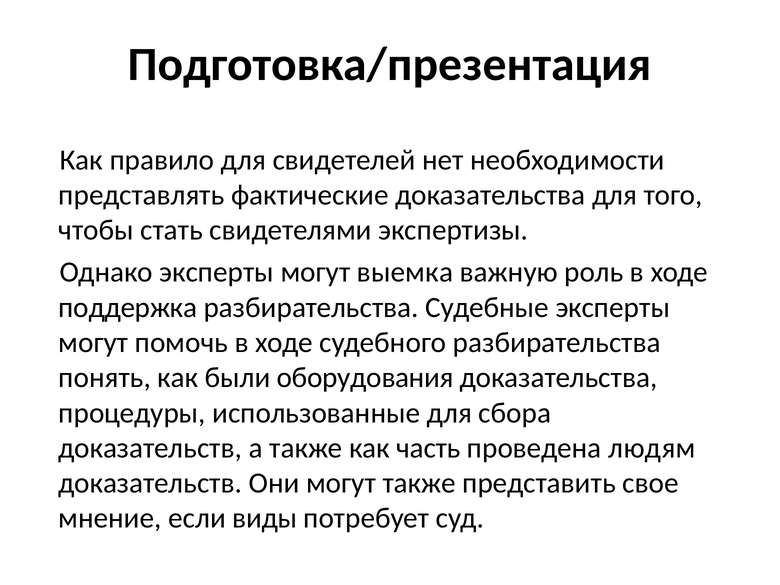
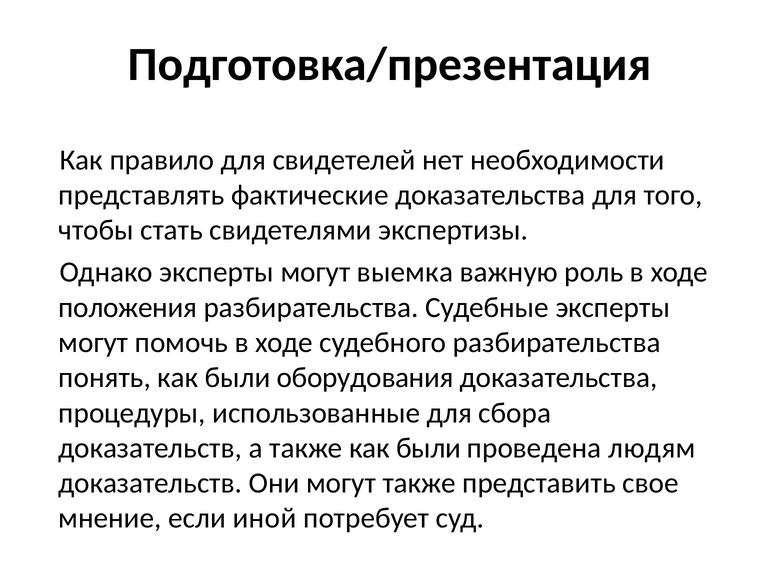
поддержка: поддержка -> положения
также как часть: часть -> были
виды: виды -> иной
